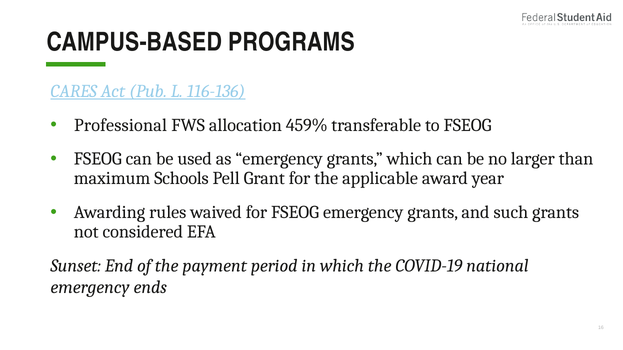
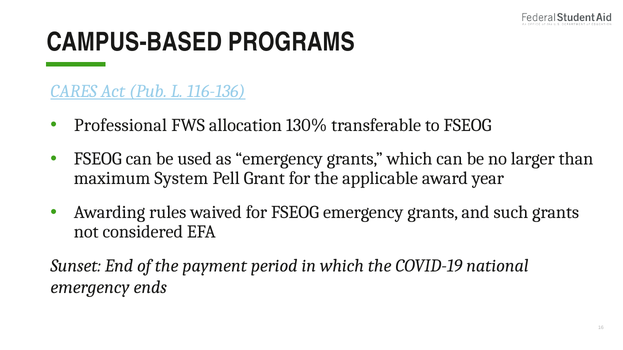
459%: 459% -> 130%
Schools: Schools -> System
